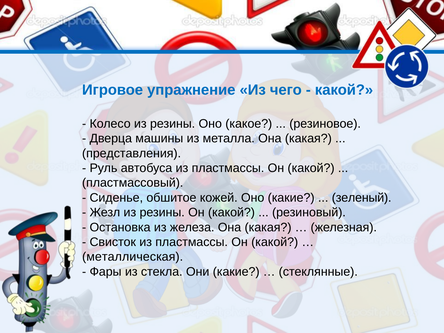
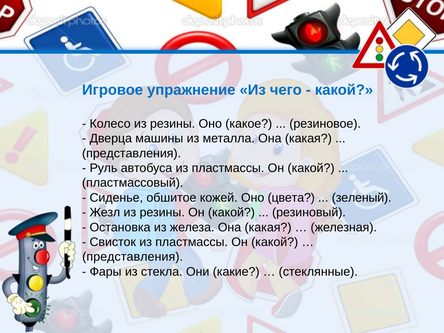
Оно какие: какие -> цвета
металлическая at (133, 257): металлическая -> представления
